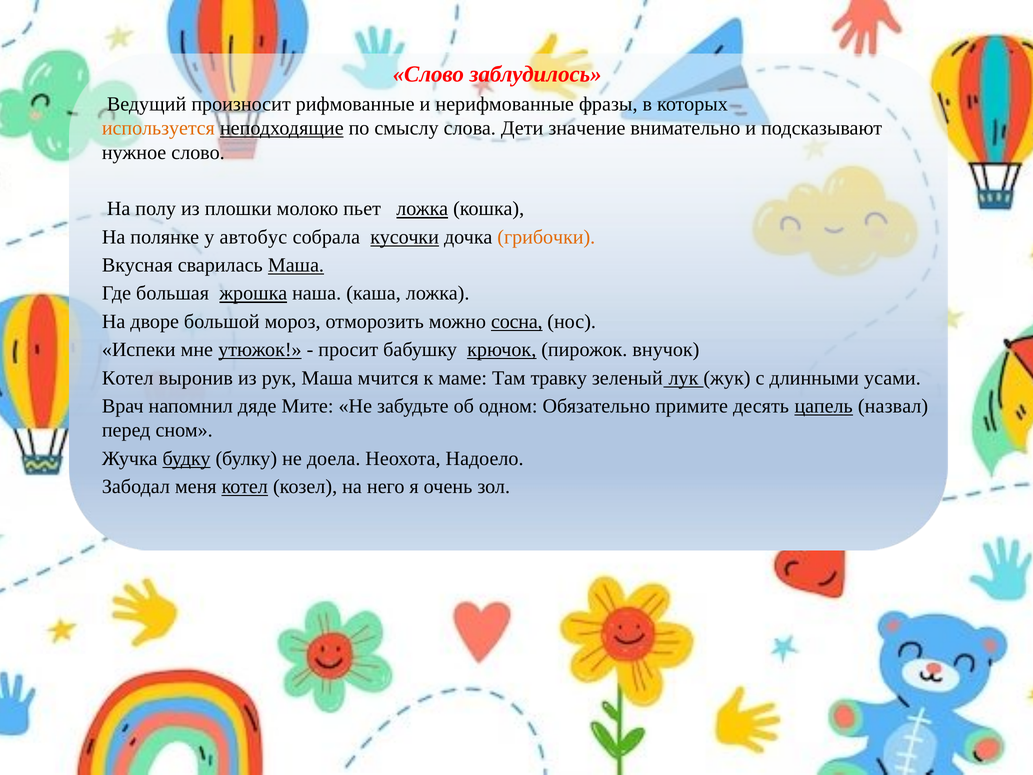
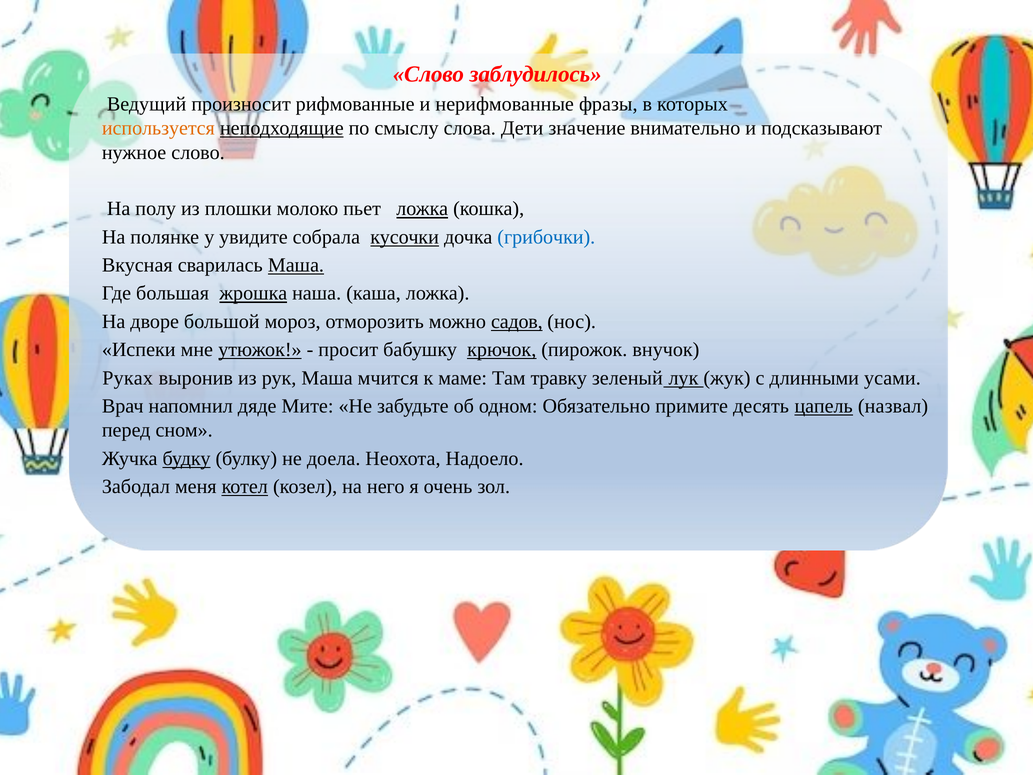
автобус: автобус -> увидите
грибочки colour: orange -> blue
сосна: сосна -> садов
Котел at (128, 378): Котел -> Руках
